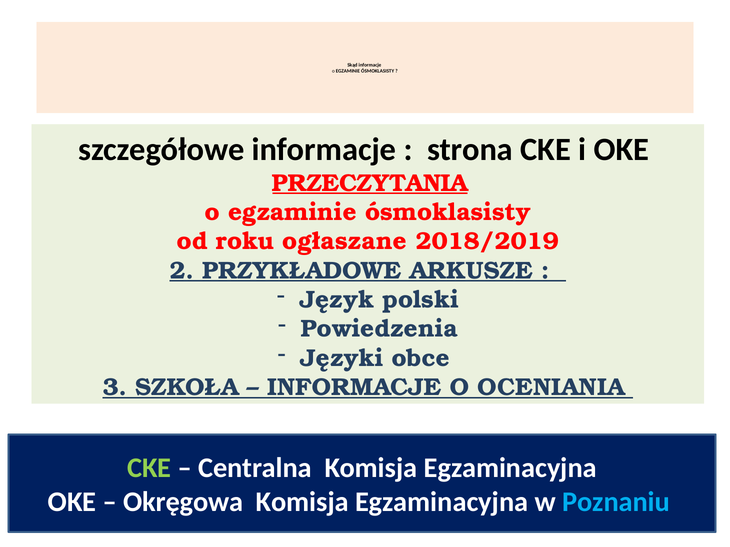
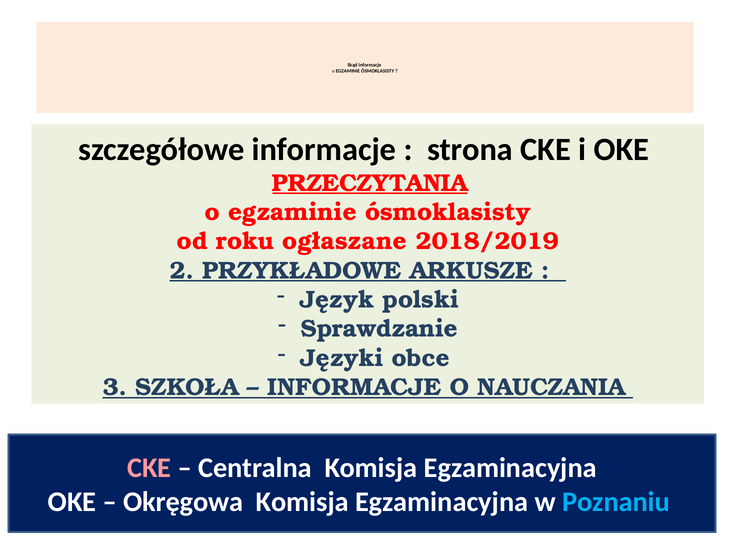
Powiedzenia: Powiedzenia -> Sprawdzanie
OCENIANIA: OCENIANIA -> NAUCZANIA
CKE at (149, 468) colour: light green -> pink
